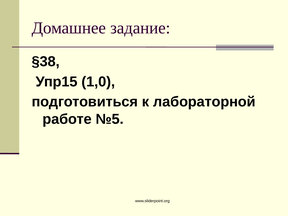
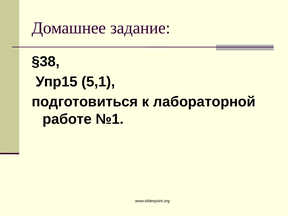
1,0: 1,0 -> 5,1
№5: №5 -> №1
